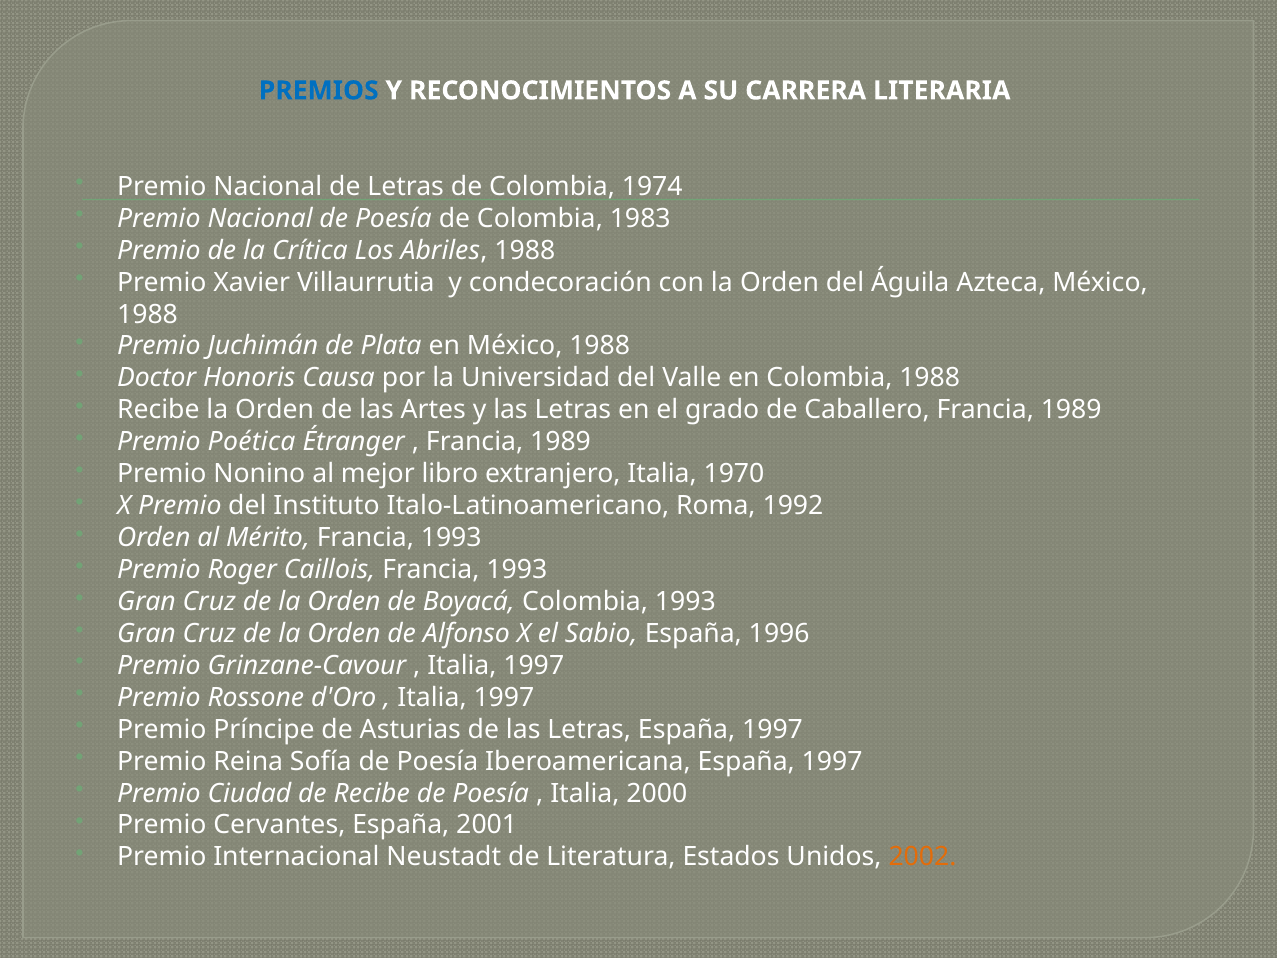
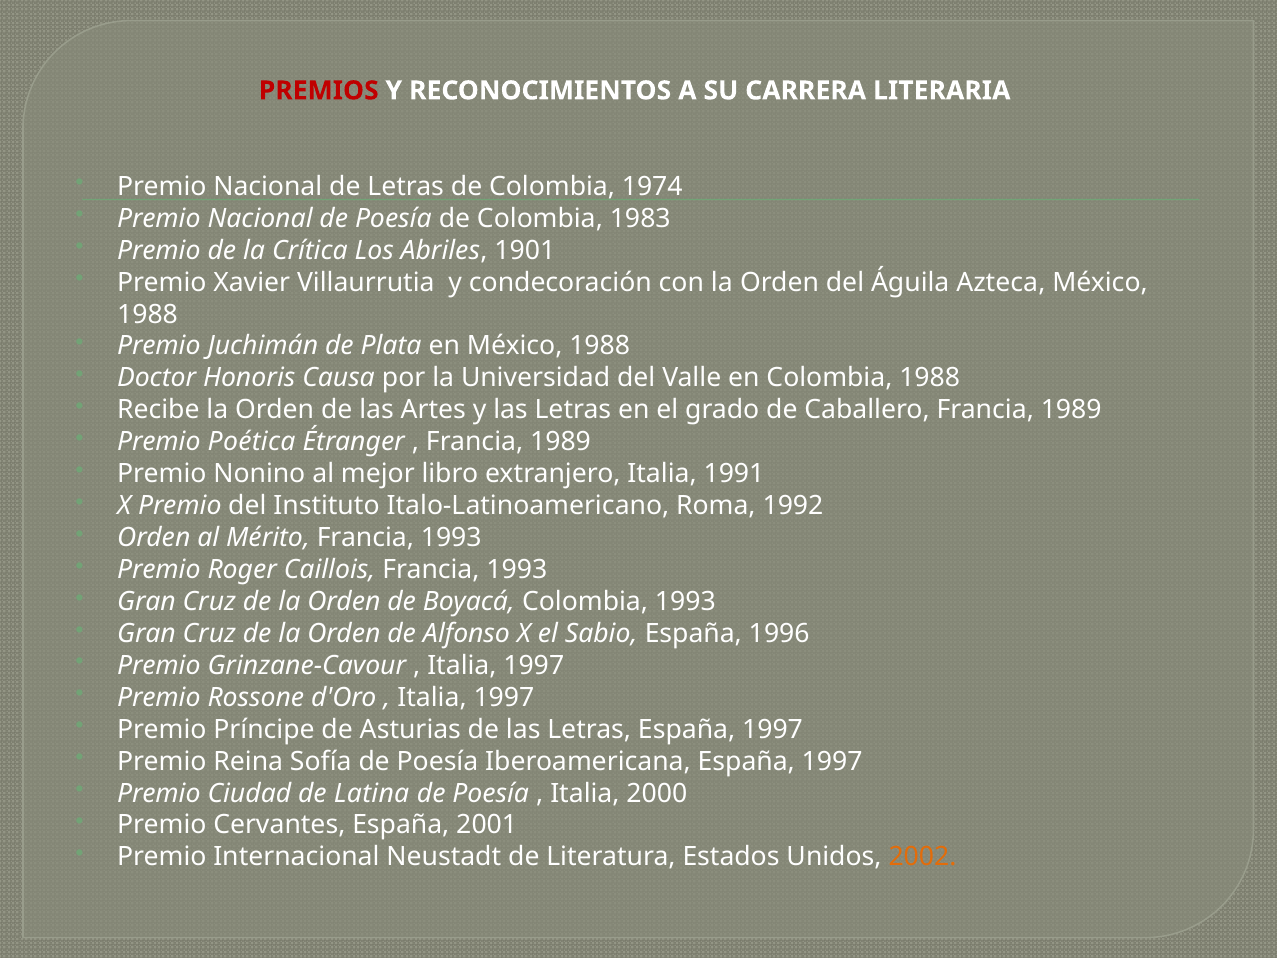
PREMIOS colour: blue -> red
Abriles 1988: 1988 -> 1901
1970: 1970 -> 1991
de Recibe: Recibe -> Latina
